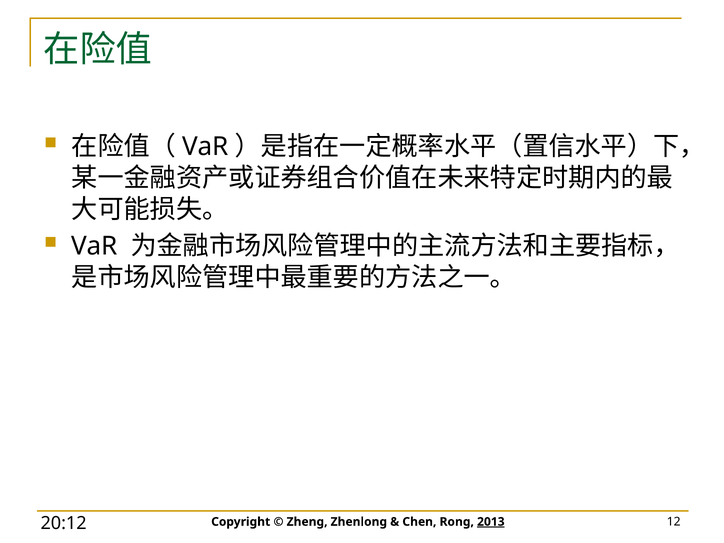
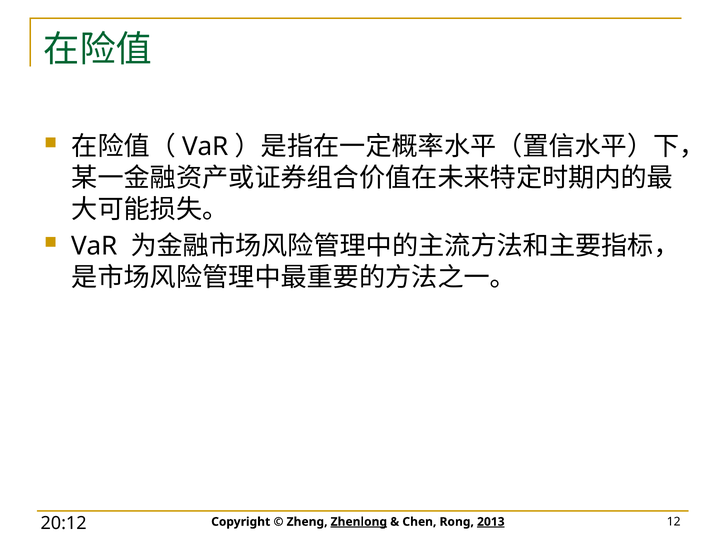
Zhenlong underline: none -> present
